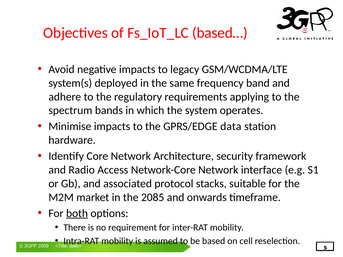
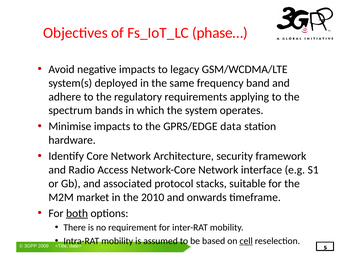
based…: based… -> phase…
2085: 2085 -> 2010
cell underline: none -> present
